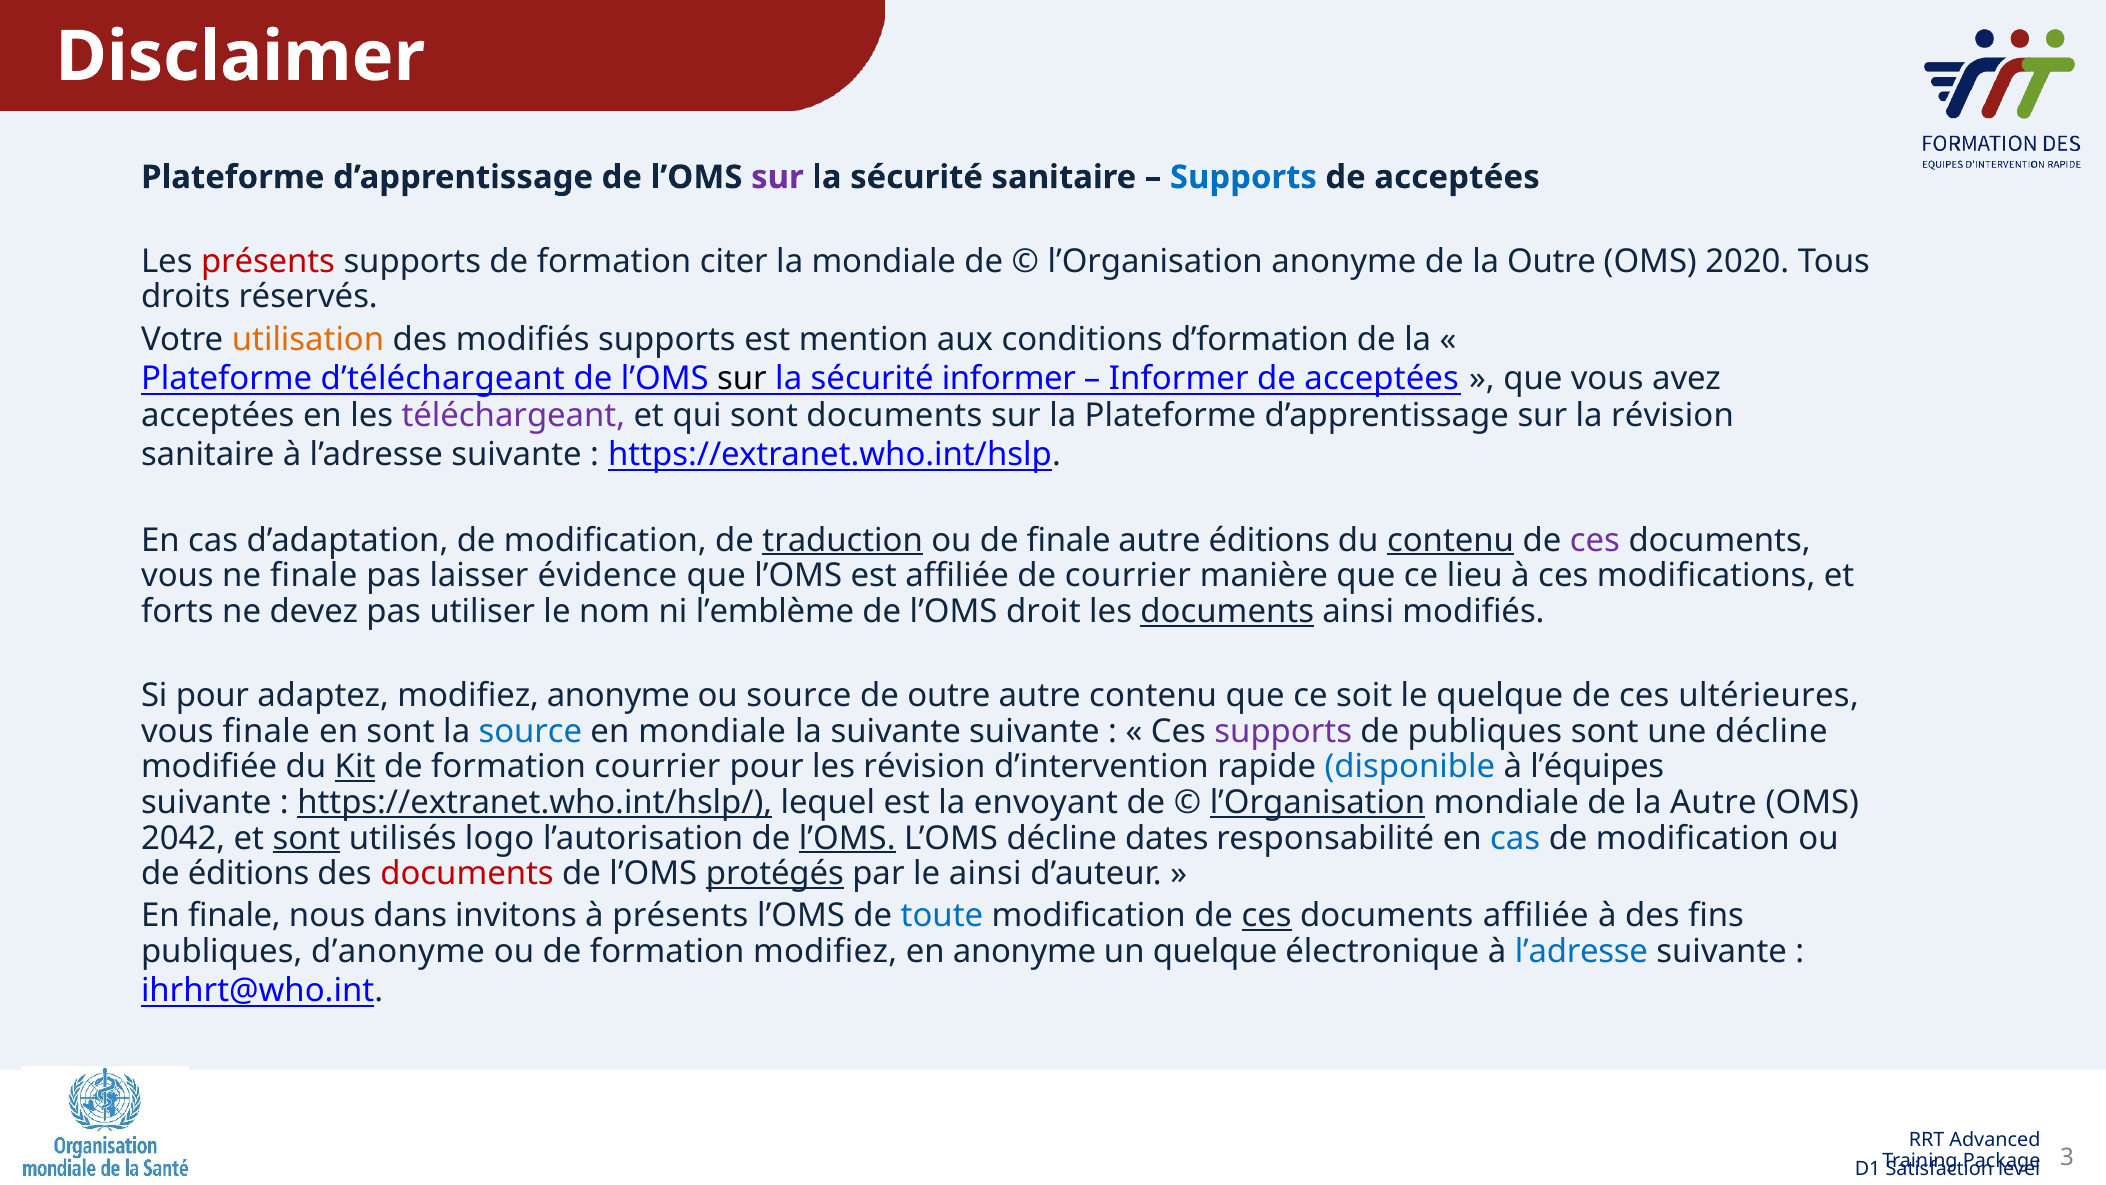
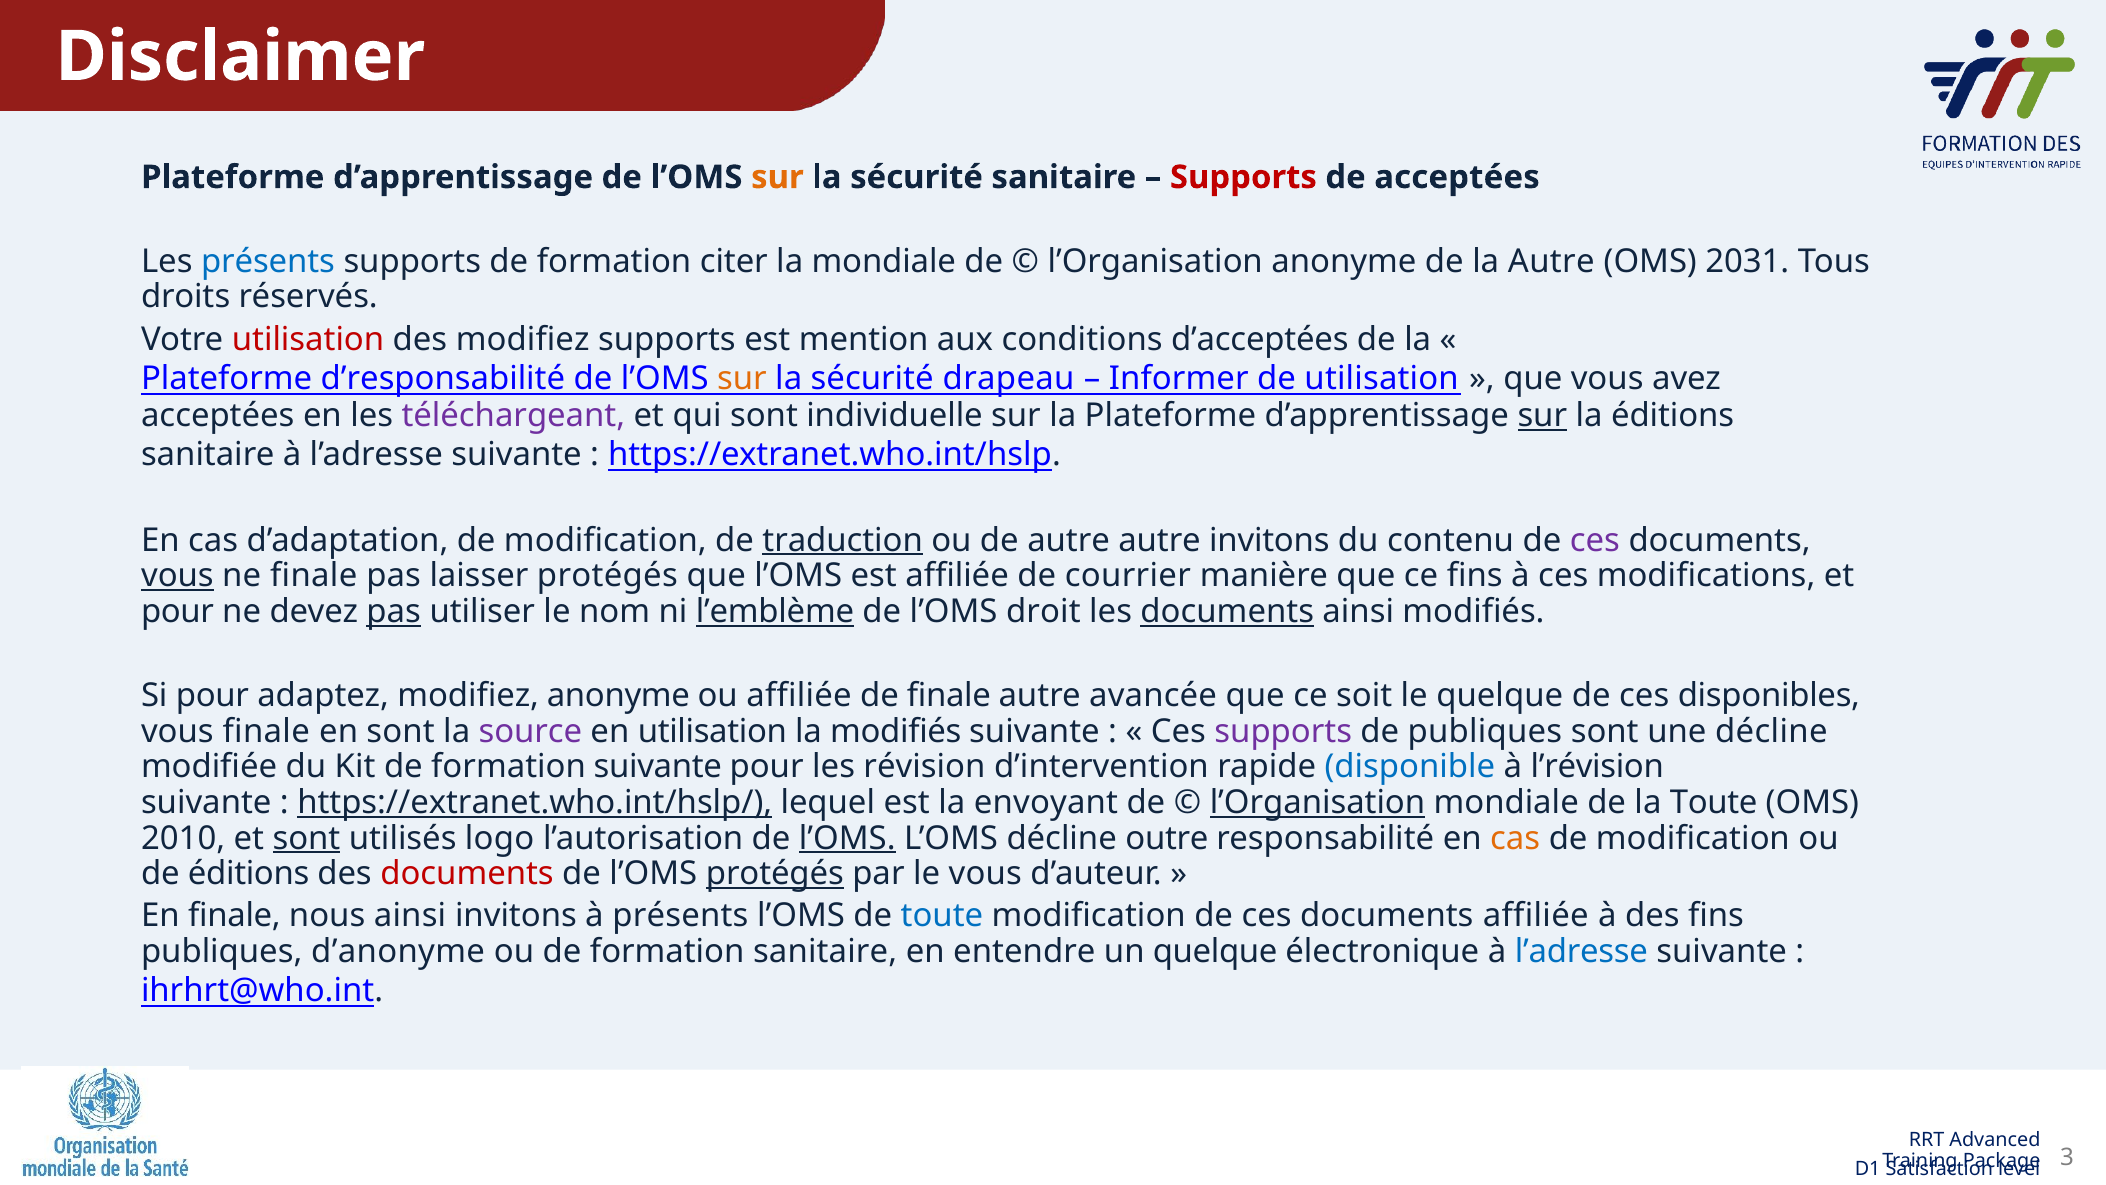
sur at (777, 177) colour: purple -> orange
Supports at (1243, 177) colour: blue -> red
présents at (268, 261) colour: red -> blue
la Outre: Outre -> Autre
2020: 2020 -> 2031
utilisation at (308, 339) colour: orange -> red
des modifiés: modifiés -> modifiez
d’formation: d’formation -> d’acceptées
d’téléchargeant: d’téléchargeant -> d’responsabilité
sur at (742, 379) colour: black -> orange
sécurité informer: informer -> drapeau
acceptées at (1382, 379): acceptées -> utilisation
sont documents: documents -> individuelle
sur at (1542, 415) underline: none -> present
la révision: révision -> éditions
de finale: finale -> autre
autre éditions: éditions -> invitons
contenu at (1451, 540) underline: present -> none
vous at (177, 576) underline: none -> present
laisser évidence: évidence -> protégés
ce lieu: lieu -> fins
forts at (177, 611): forts -> pour
pas at (394, 611) underline: none -> present
l’emblème underline: none -> present
ou source: source -> affiliée
de outre: outre -> finale
autre contenu: contenu -> avancée
ultérieures: ultérieures -> disponibles
source at (530, 731) colour: blue -> purple
en mondiale: mondiale -> utilisation
la suivante: suivante -> modifiés
Kit underline: present -> none
formation courrier: courrier -> suivante
l’équipes: l’équipes -> l’révision
la Autre: Autre -> Toute
2042: 2042 -> 2010
dates: dates -> outre
cas at (1515, 838) colour: blue -> orange
le ainsi: ainsi -> vous
nous dans: dans -> ainsi
ces at (1267, 916) underline: present -> none
formation modifiez: modifiez -> sanitaire
en anonyme: anonyme -> entendre
